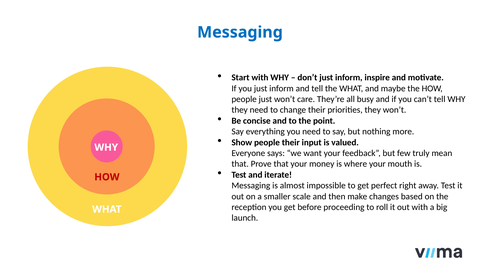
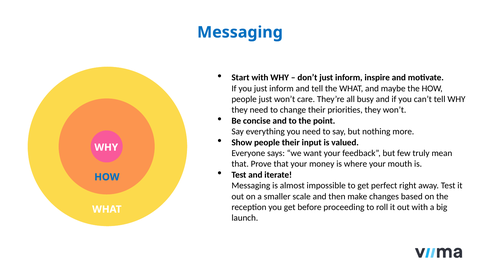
HOW at (107, 177) colour: red -> blue
